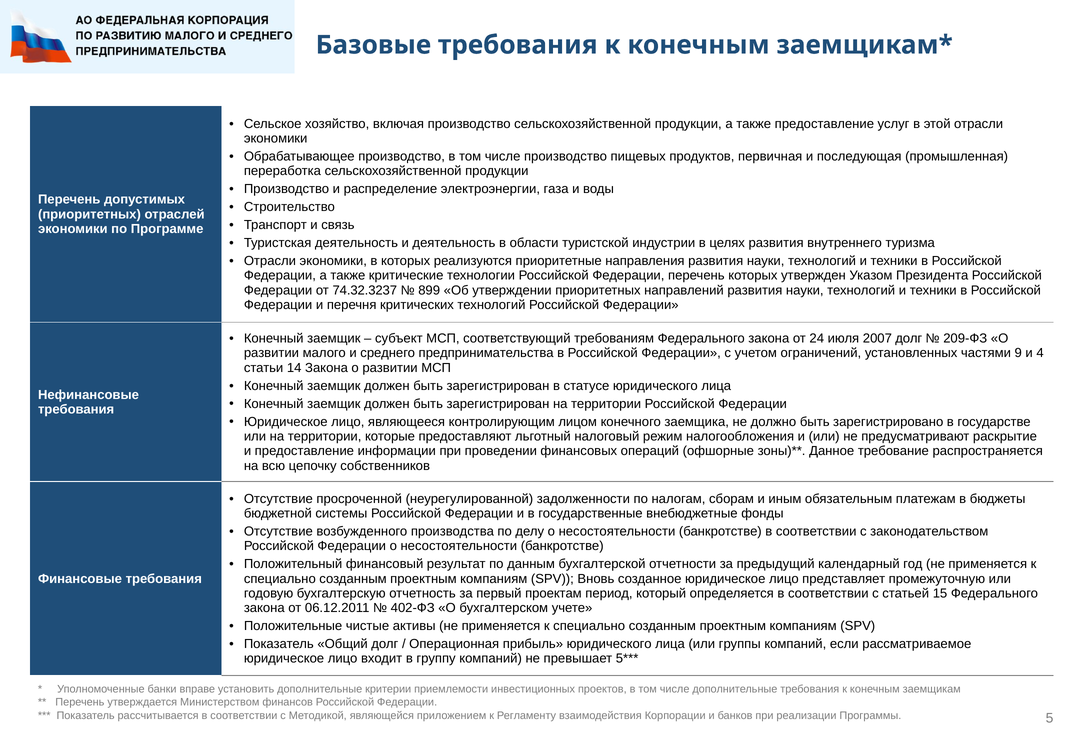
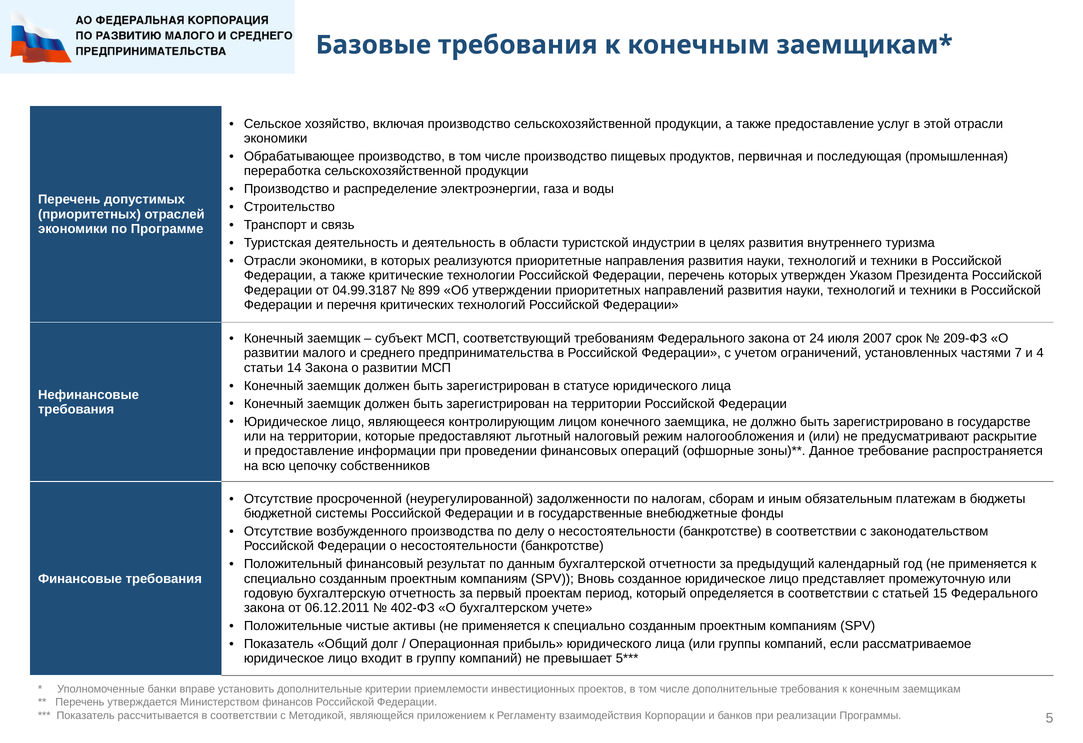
74.32.3237: 74.32.3237 -> 04.99.3187
2007 долг: долг -> срок
9: 9 -> 7
